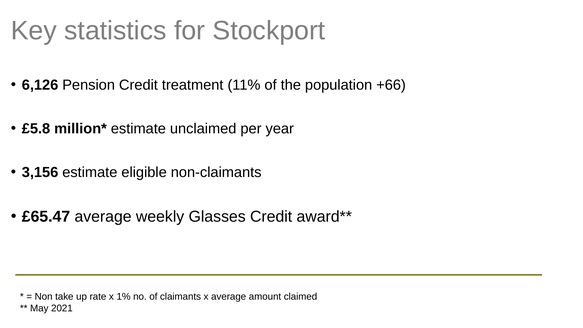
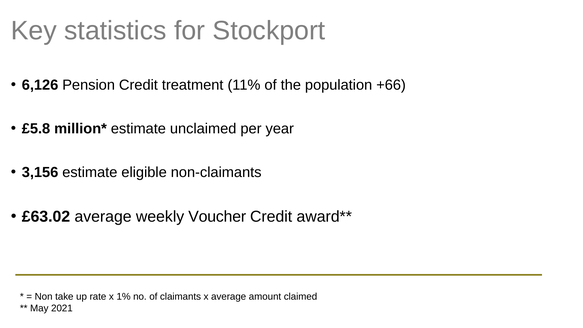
£65.47: £65.47 -> £63.02
Glasses: Glasses -> Voucher
